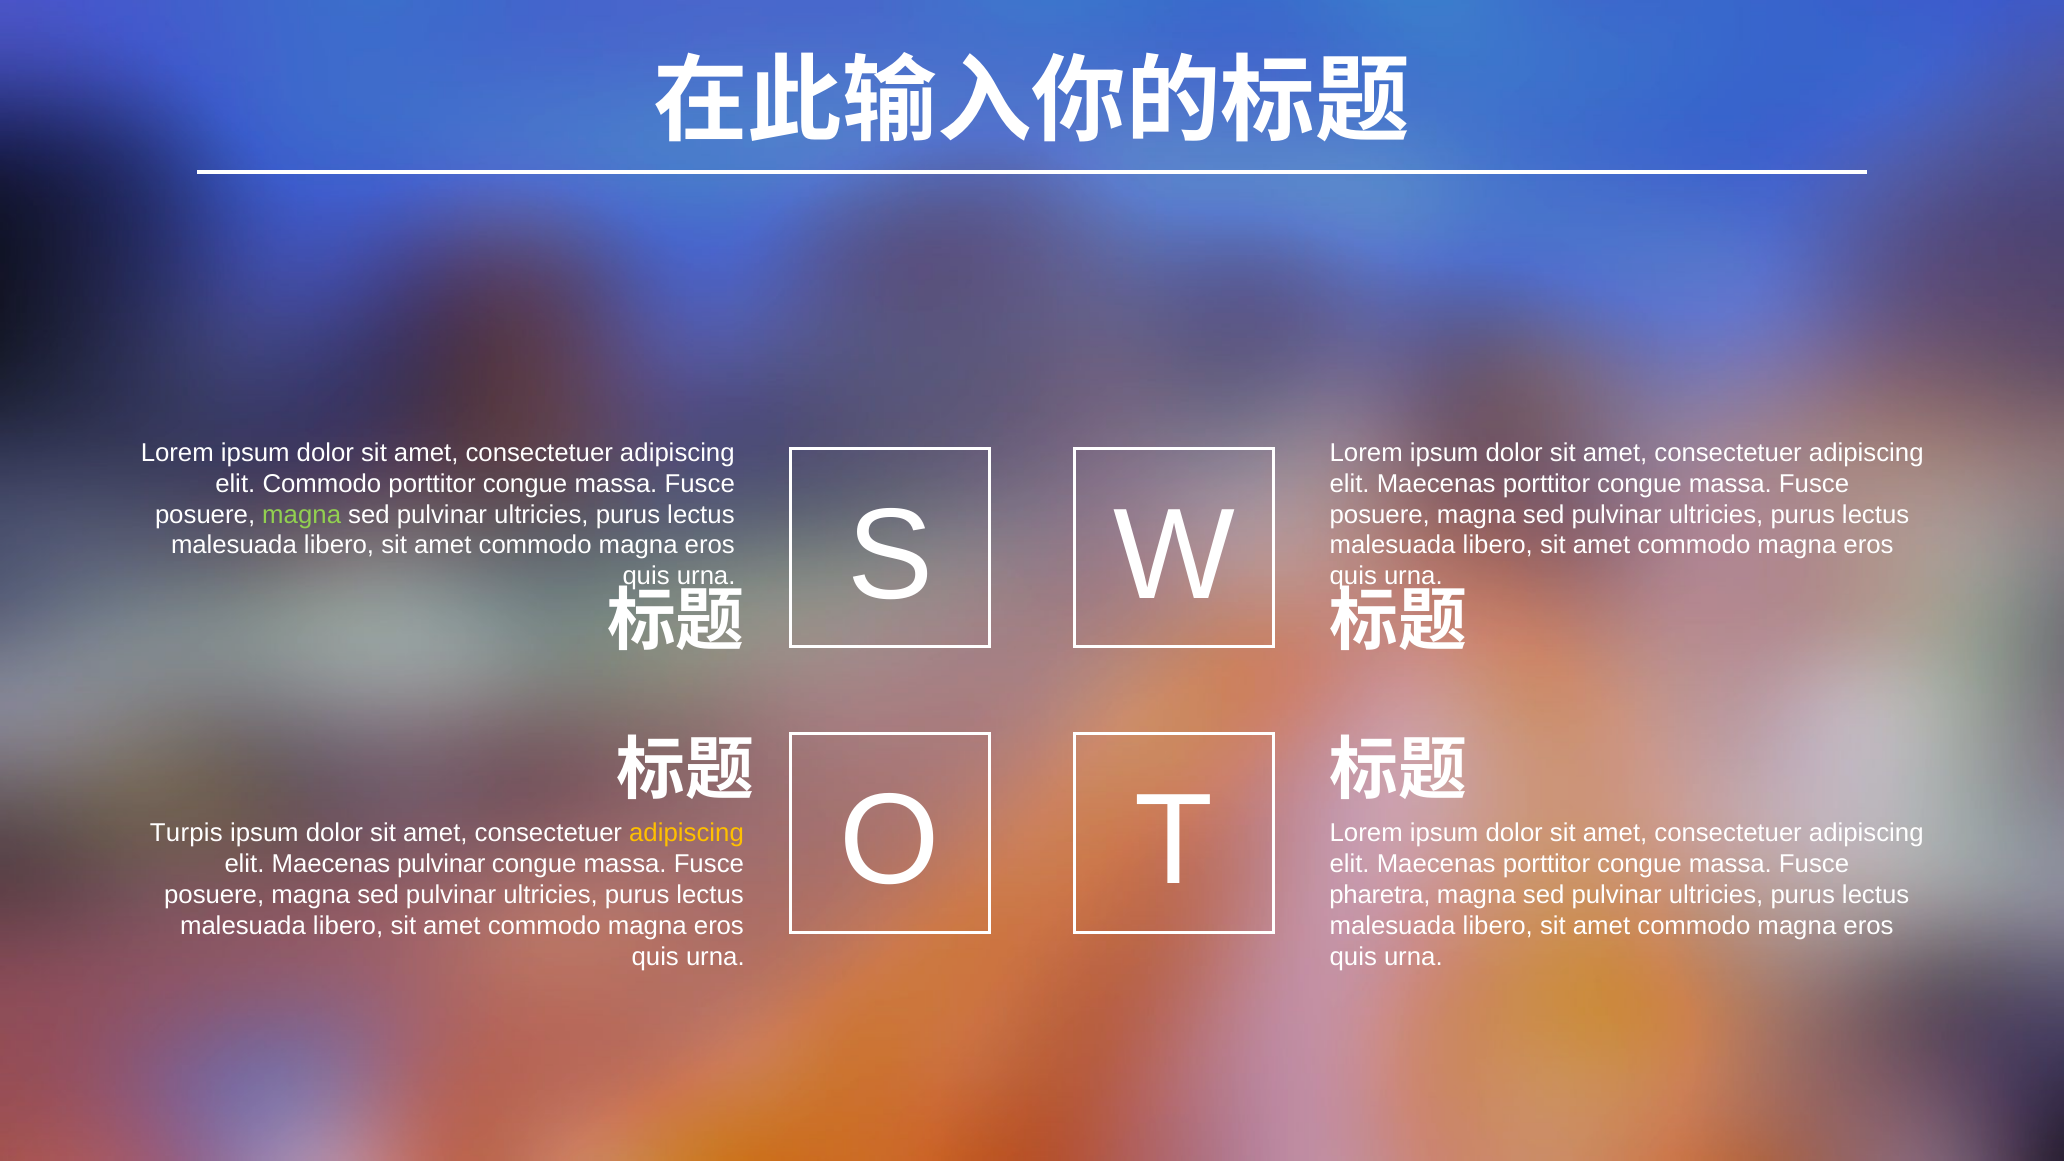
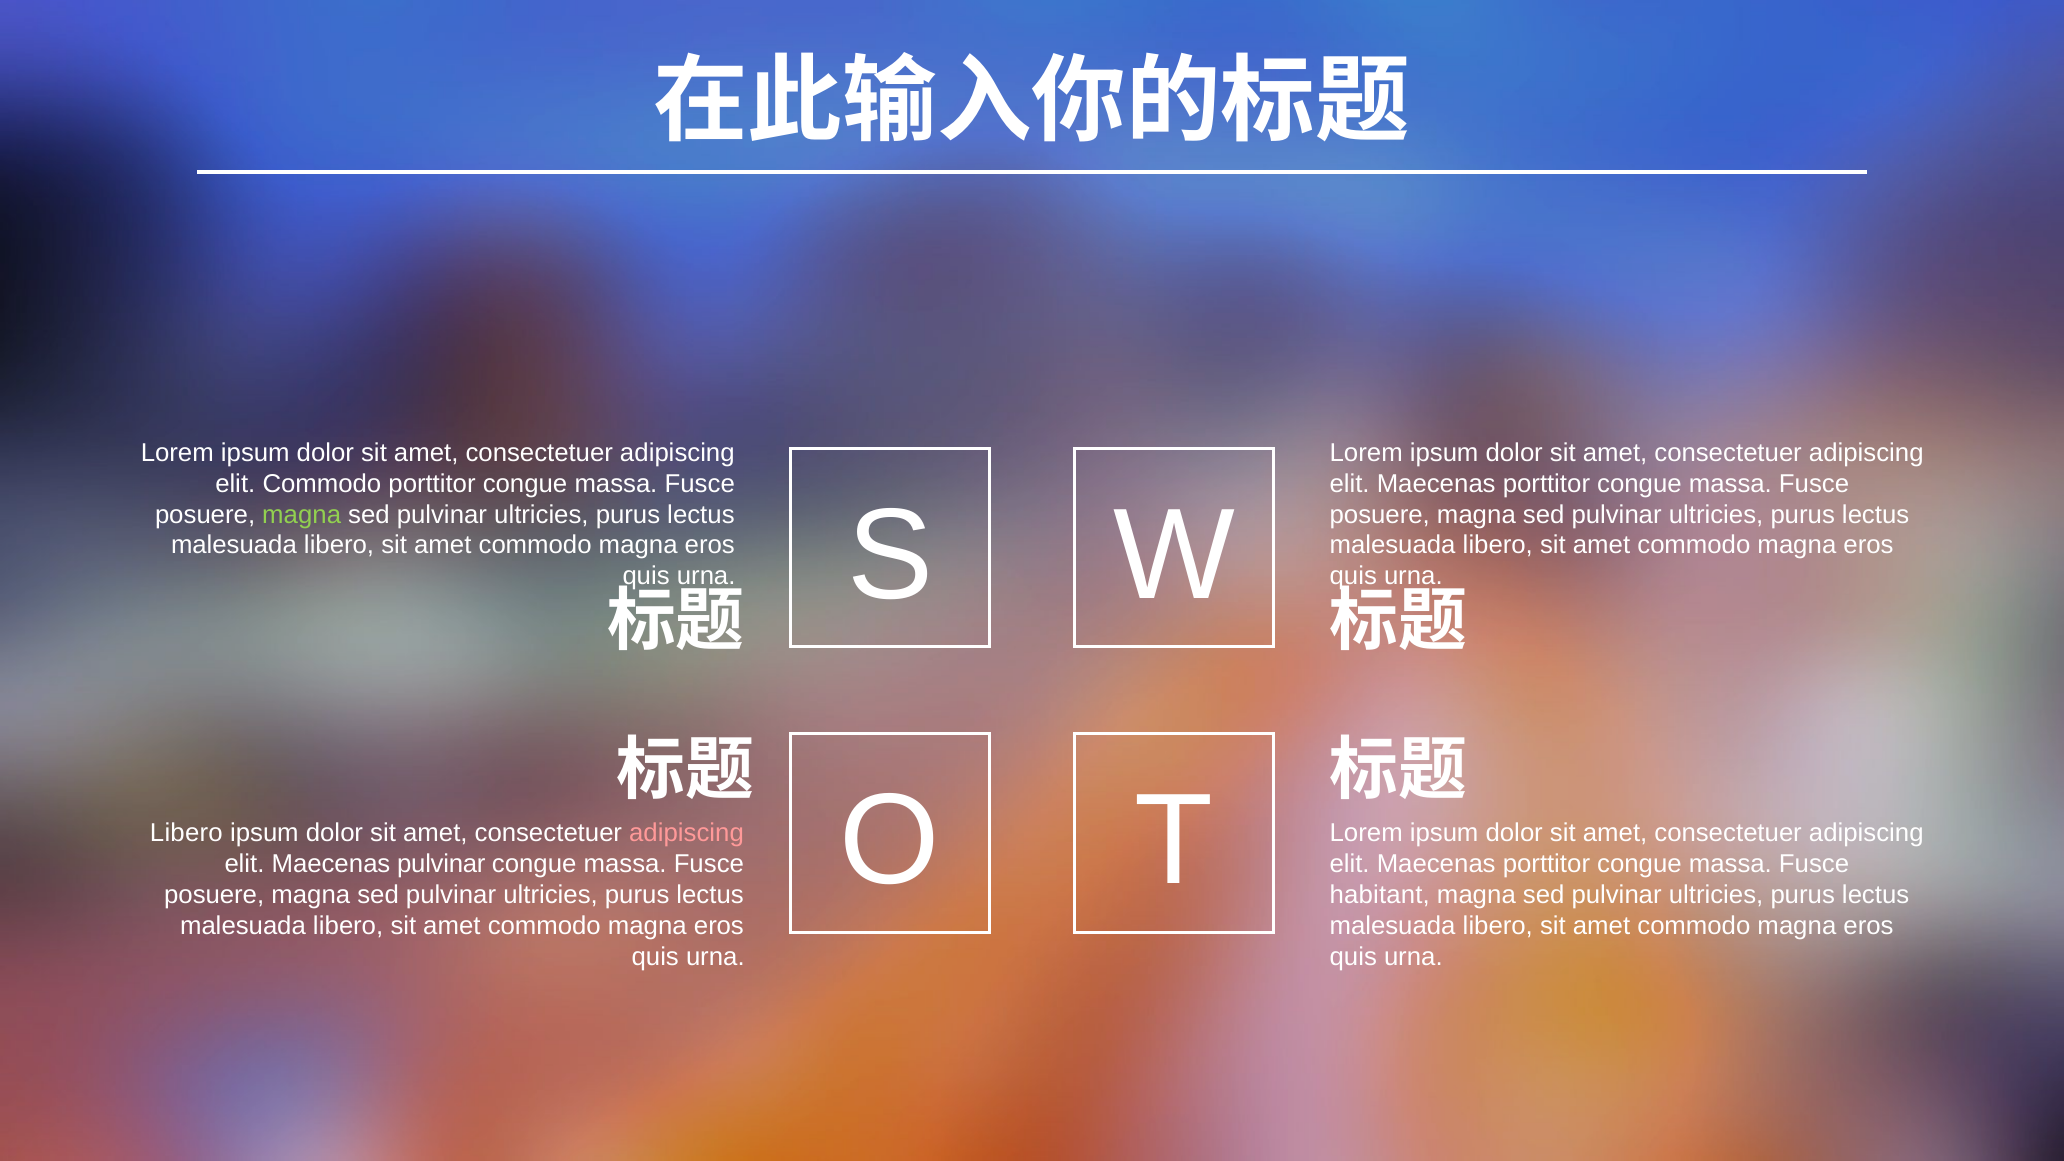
Turpis at (186, 833): Turpis -> Libero
adipiscing at (686, 833) colour: yellow -> pink
pharetra: pharetra -> habitant
